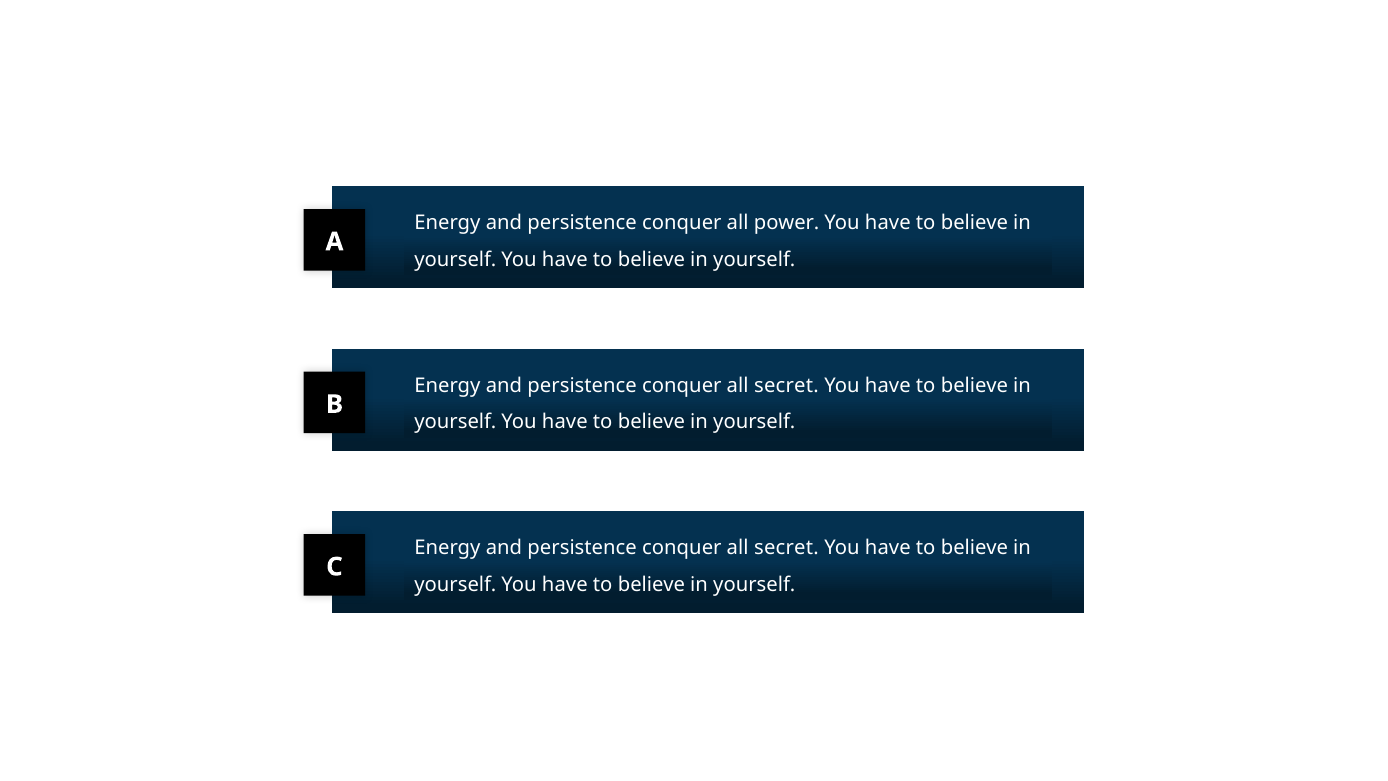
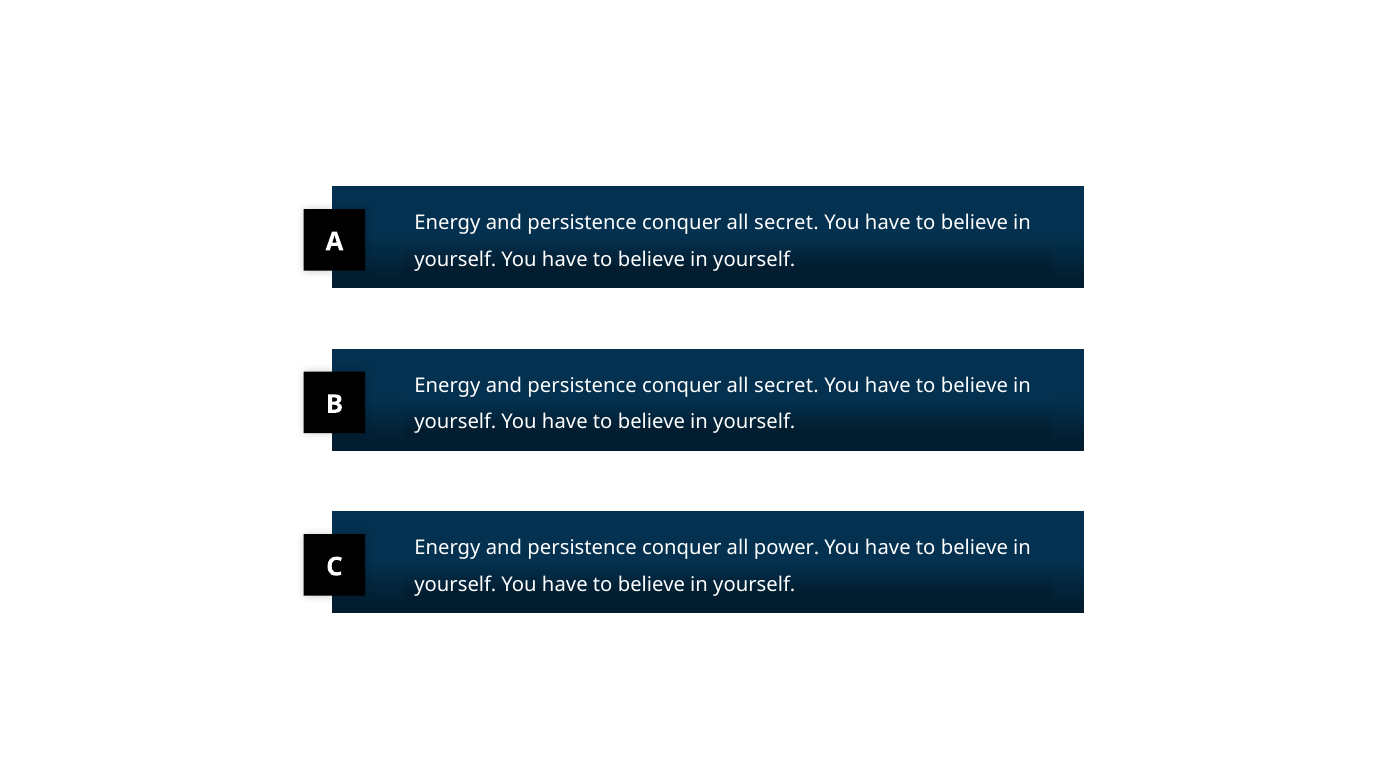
power at (787, 223): power -> secret
secret at (786, 548): secret -> power
